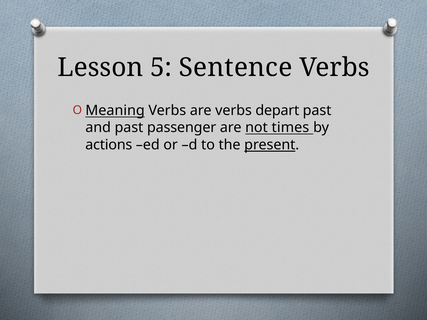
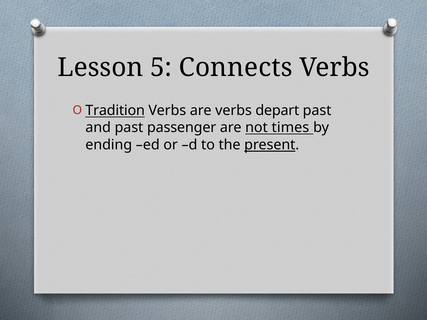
Sentence: Sentence -> Connects
Meaning: Meaning -> Tradition
actions: actions -> ending
